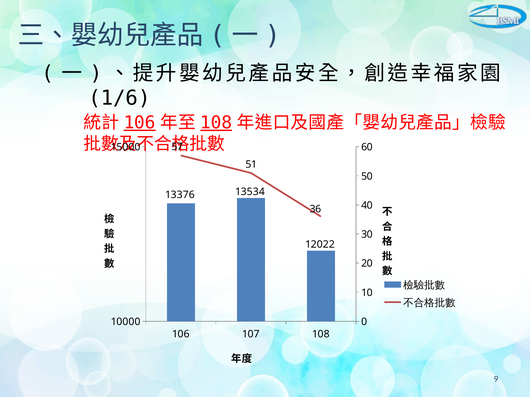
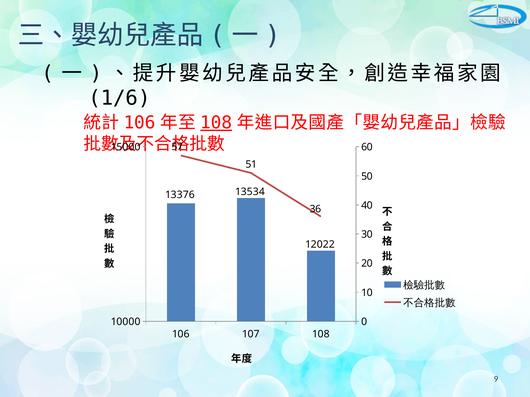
106 at (140, 123) underline: present -> none
